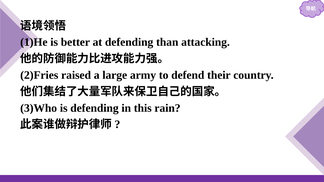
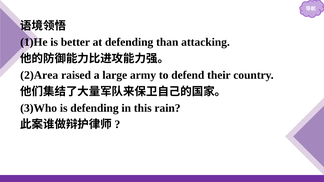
2)Fries: 2)Fries -> 2)Area
